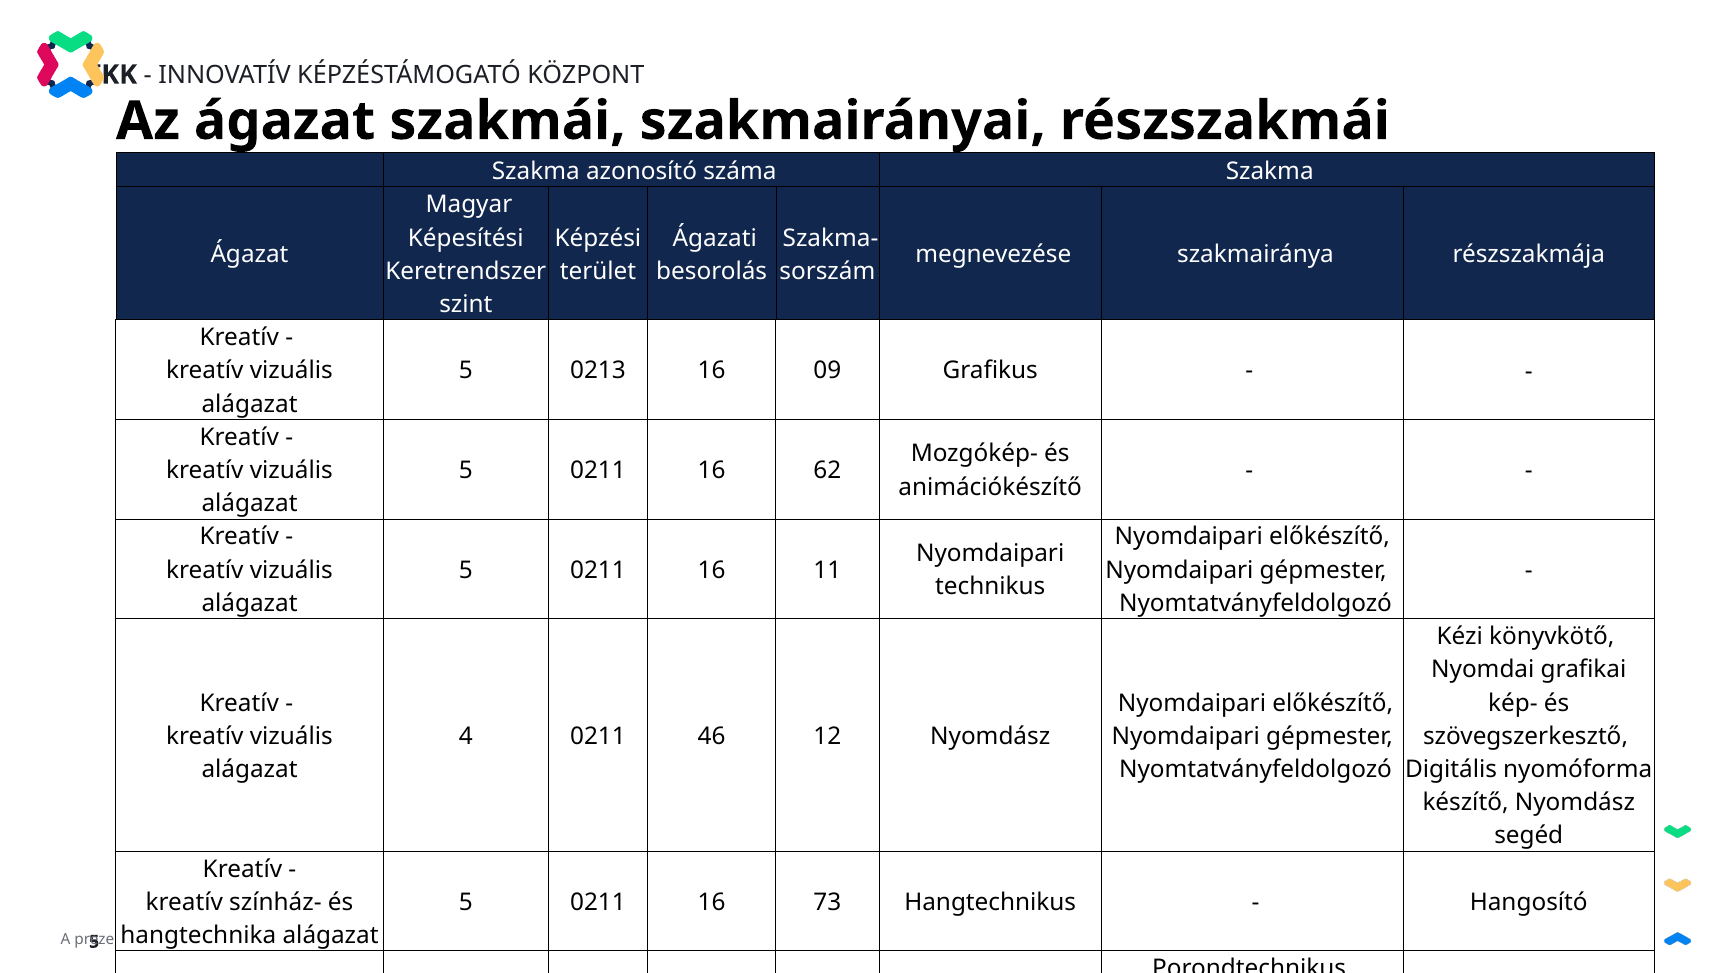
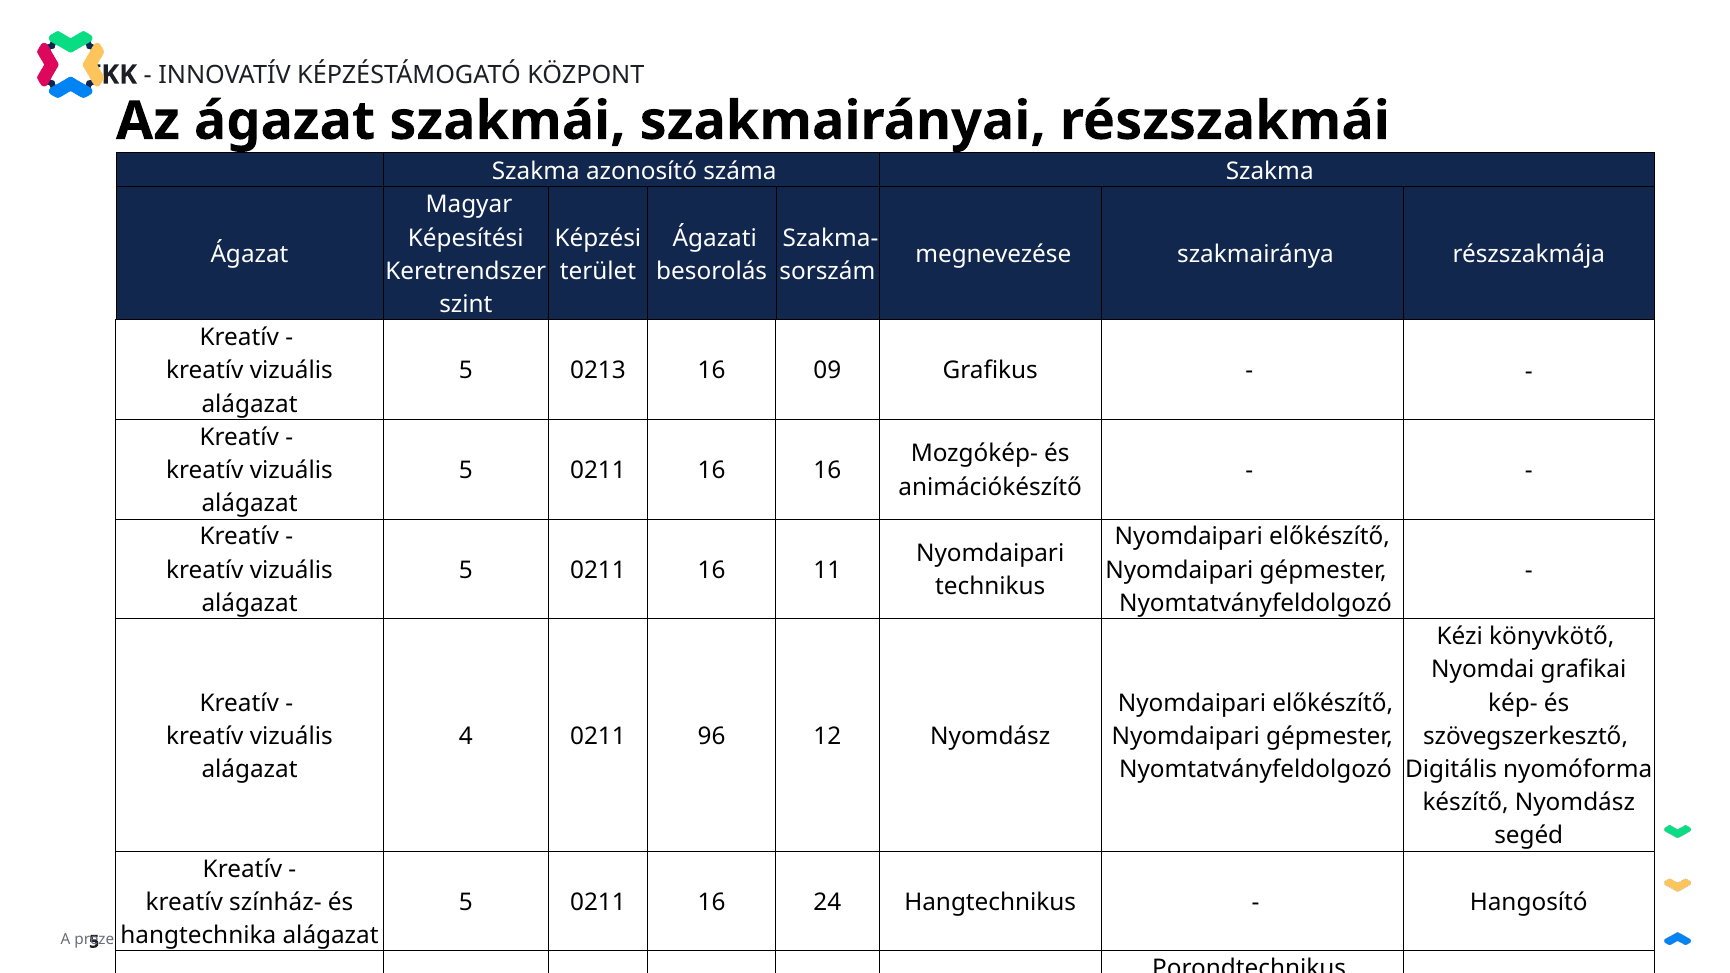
16 62: 62 -> 16
46: 46 -> 96
73: 73 -> 24
